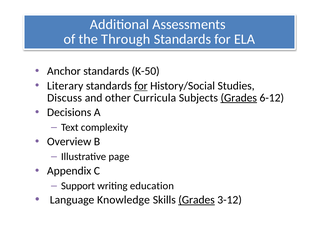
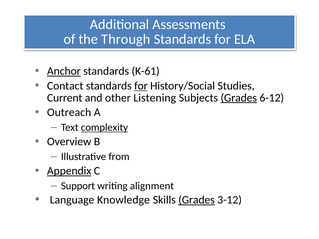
Anchor underline: none -> present
K-50: K-50 -> K-61
Literary: Literary -> Contact
Discuss: Discuss -> Current
Curricula: Curricula -> Listening
Decisions: Decisions -> Outreach
complexity underline: none -> present
page: page -> from
Appendix underline: none -> present
education: education -> alignment
